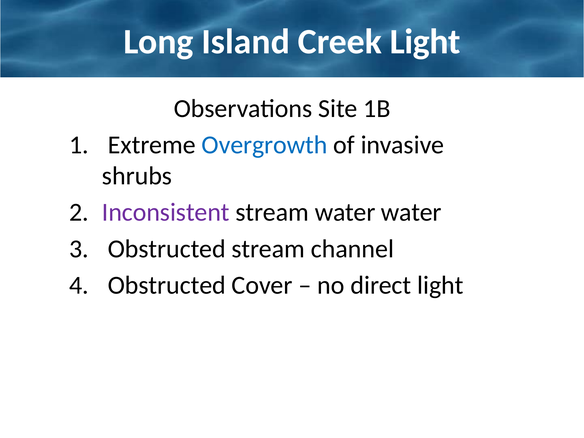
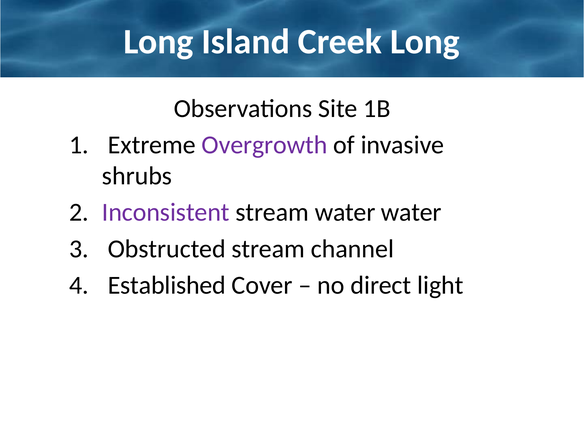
Creek Light: Light -> Long
Overgrowth colour: blue -> purple
Obstructed at (167, 285): Obstructed -> Established
